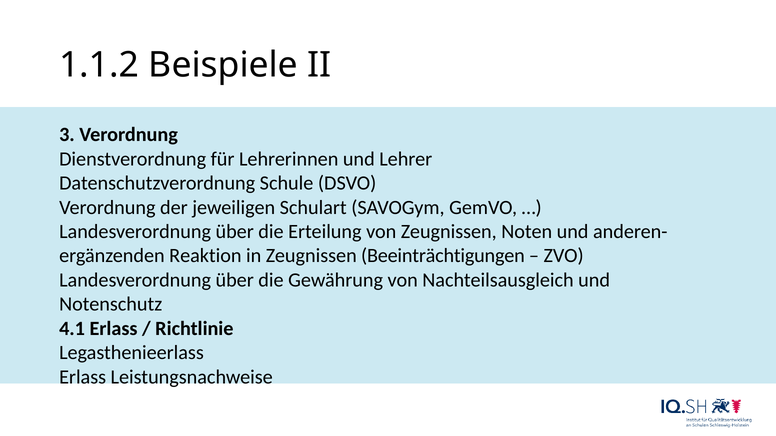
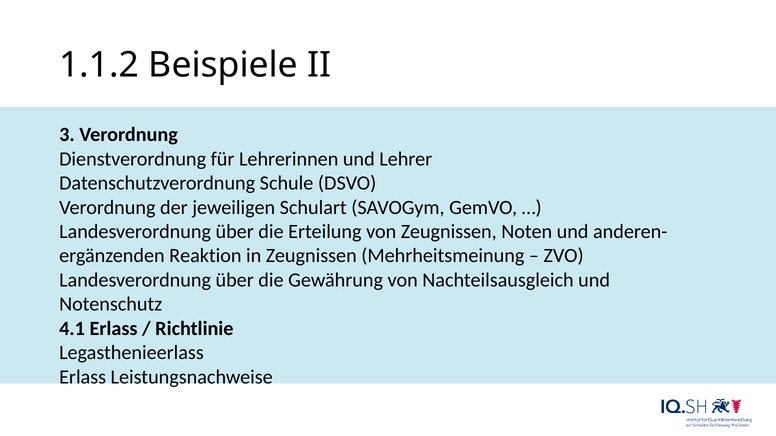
Beeinträchtigungen: Beeinträchtigungen -> Mehrheitsmeinung
